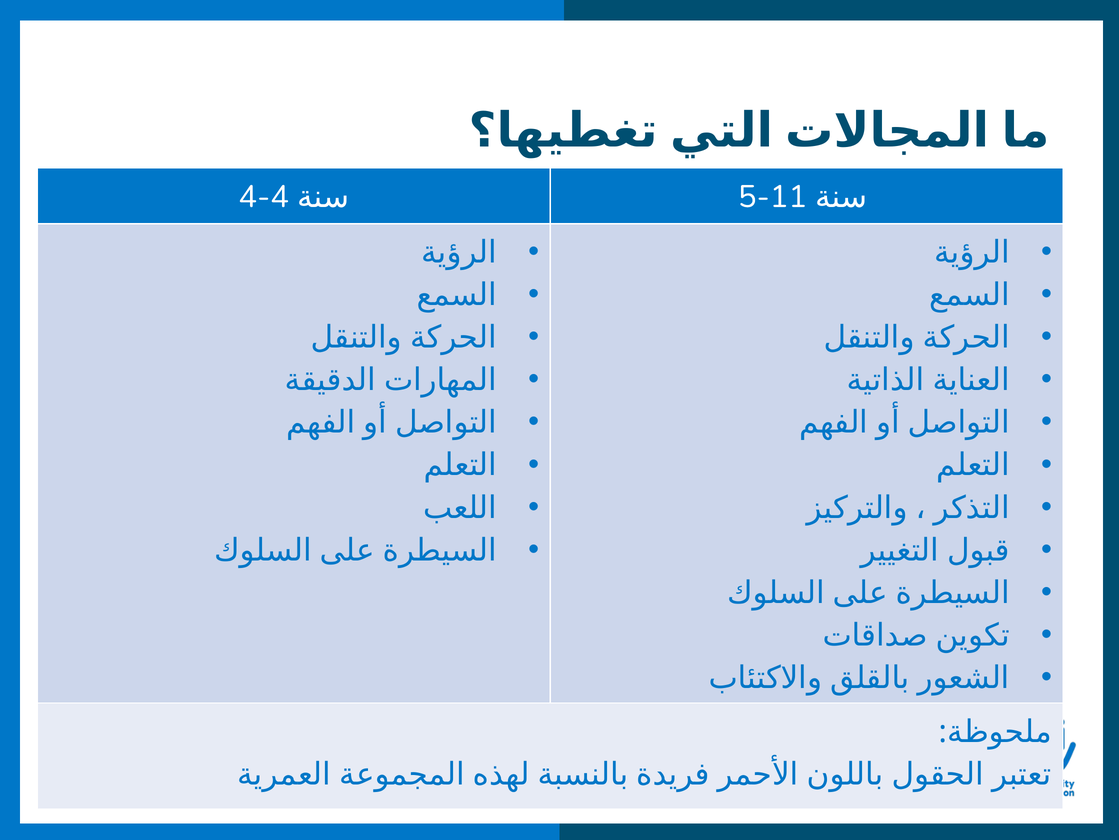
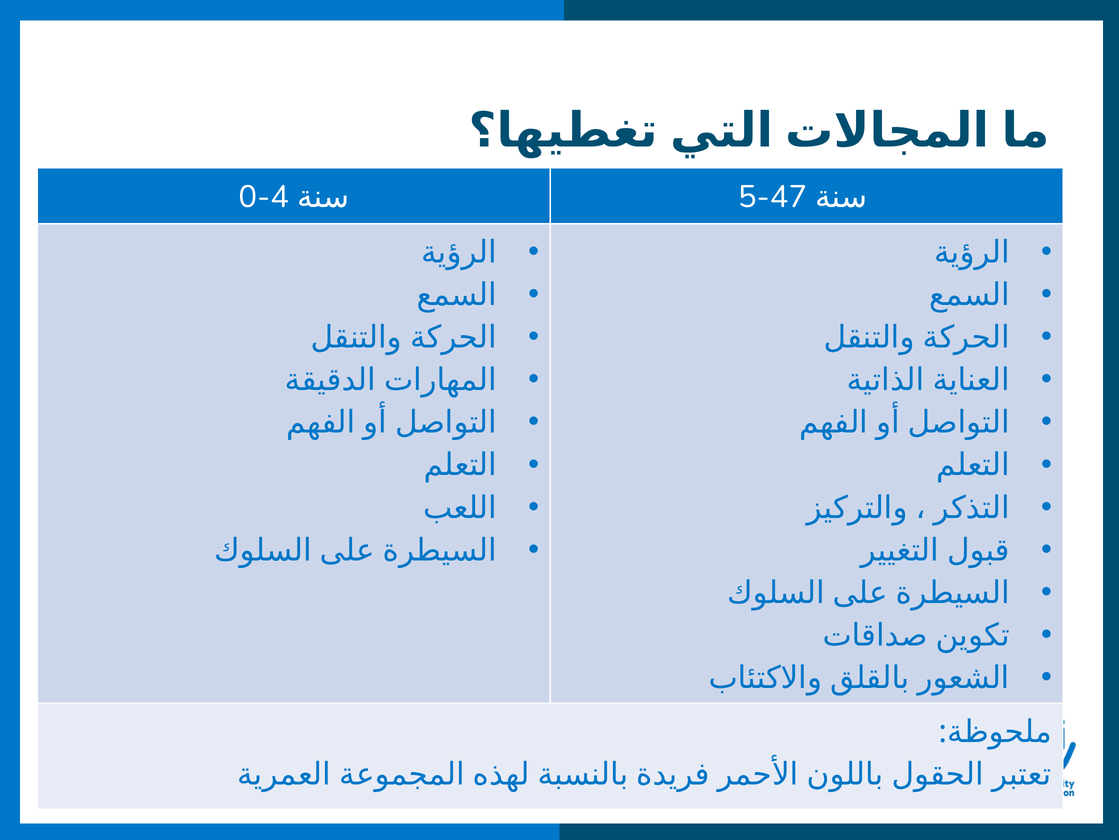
4-4: 4-4 -> 0-4
5-11: 5-11 -> 5-47
